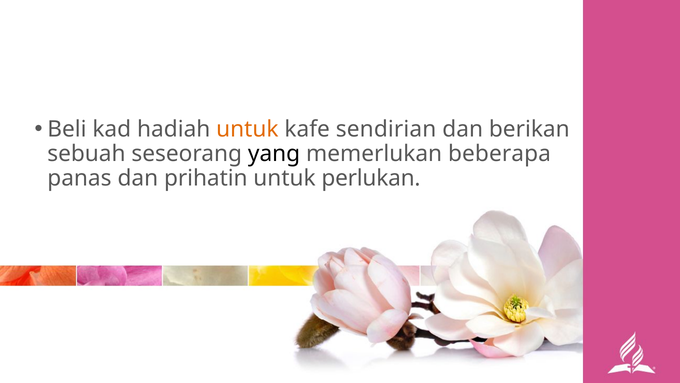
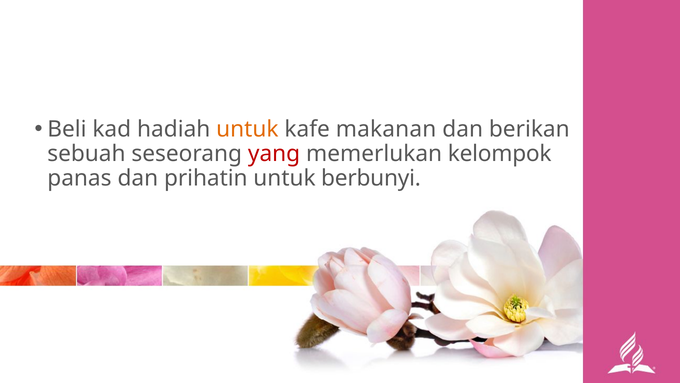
sendirian: sendirian -> makanan
yang colour: black -> red
beberapa: beberapa -> kelompok
perlukan: perlukan -> berbunyi
